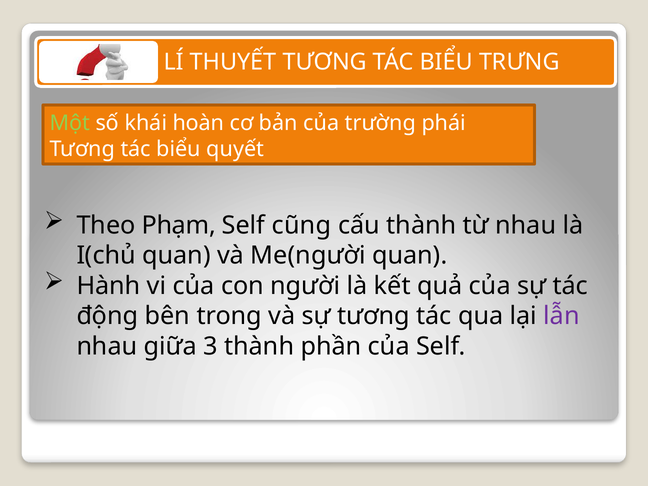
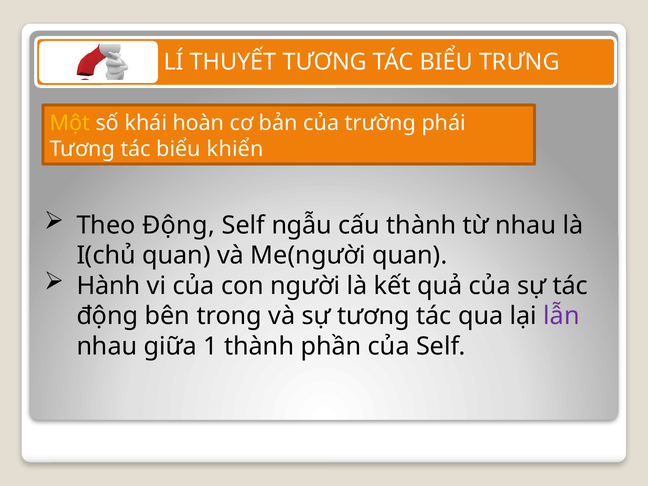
Một colour: light green -> yellow
quyết: quyết -> khiển
Theo Phạm: Phạm -> Động
cũng: cũng -> ngẫu
3: 3 -> 1
